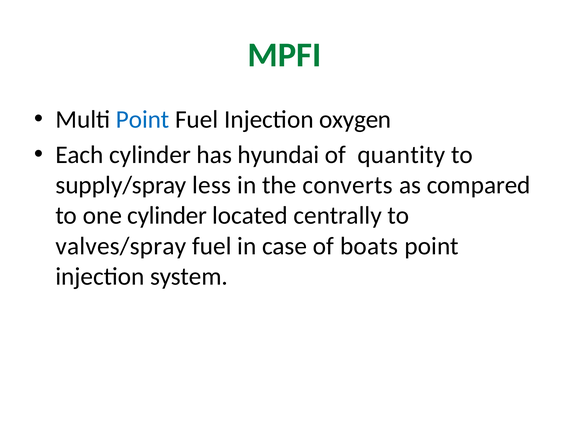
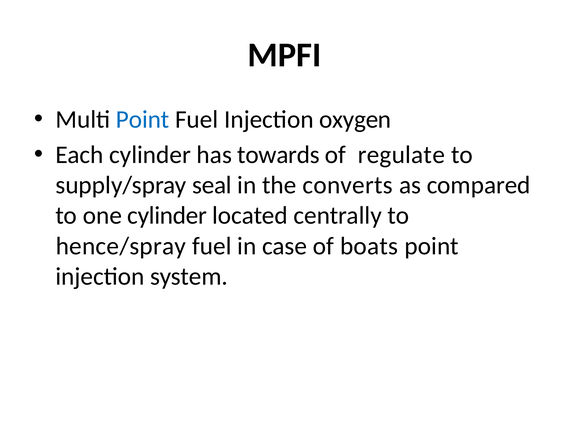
MPFI colour: green -> black
hyundai: hyundai -> towards
quantity: quantity -> regulate
less: less -> seal
valves/spray: valves/spray -> hence/spray
